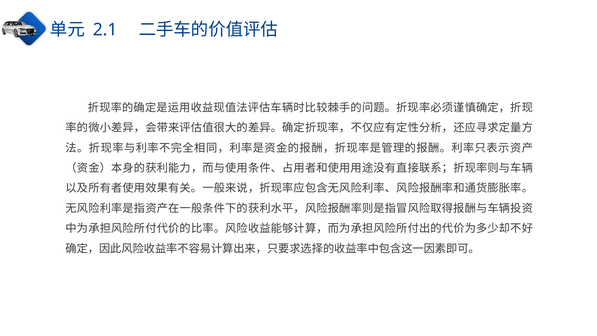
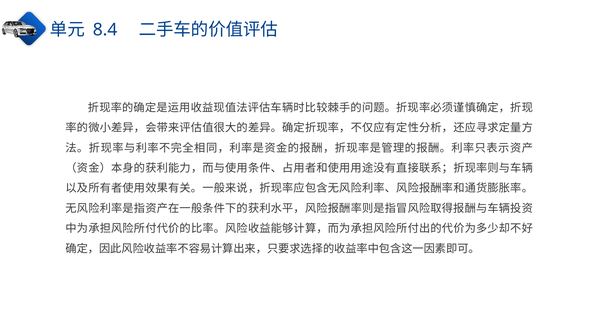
2.1: 2.1 -> 8.4
